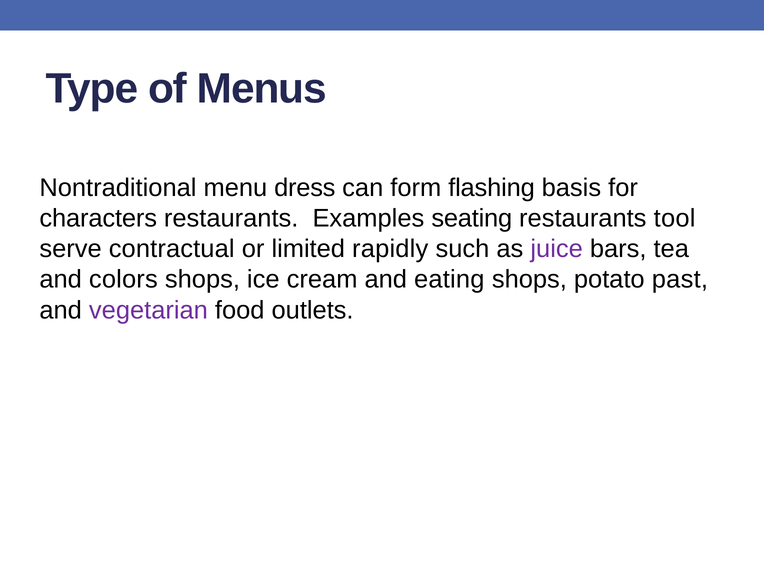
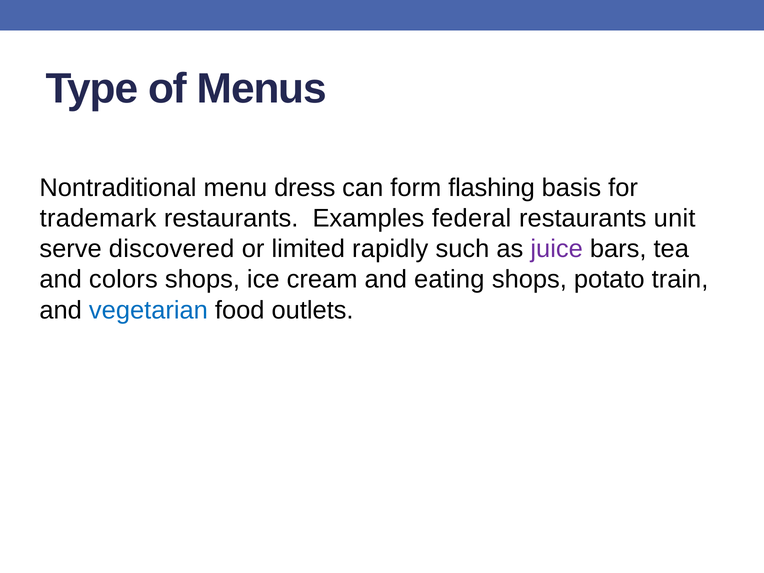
characters: characters -> trademark
seating: seating -> federal
tool: tool -> unit
contractual: contractual -> discovered
past: past -> train
vegetarian colour: purple -> blue
